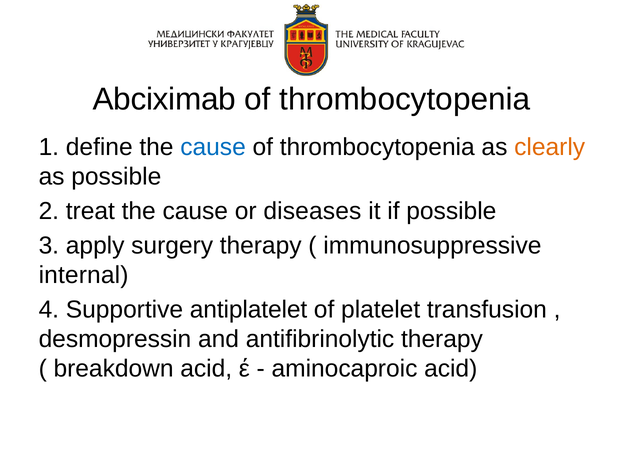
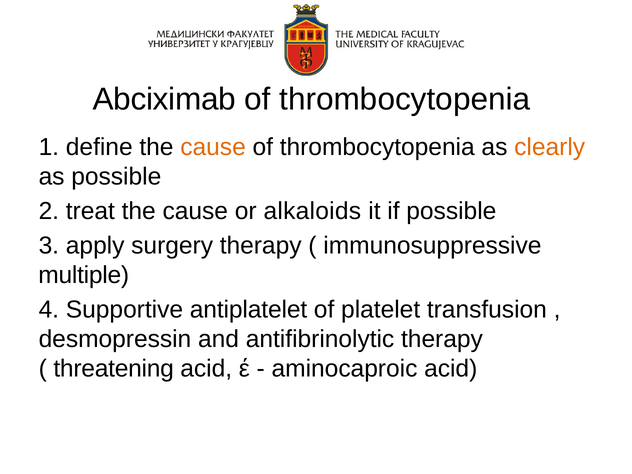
cause at (213, 147) colour: blue -> orange
diseases: diseases -> alkaloids
internal: internal -> multiple
breakdown: breakdown -> threatening
